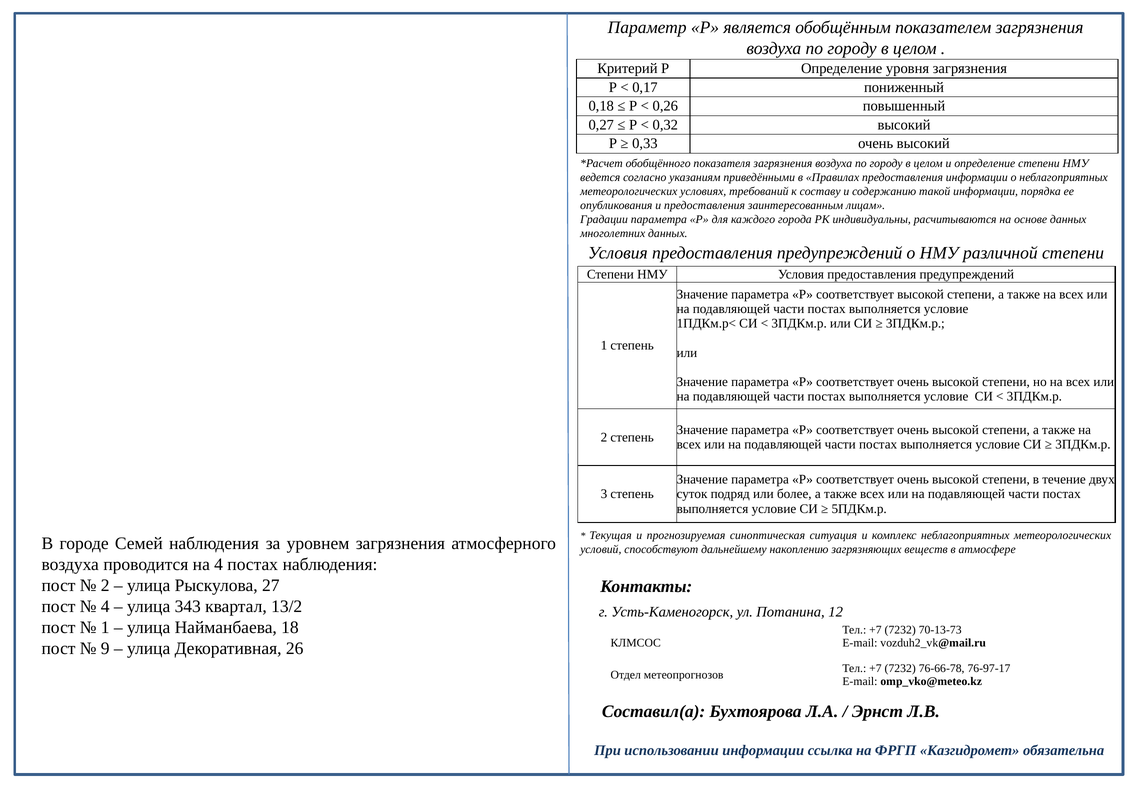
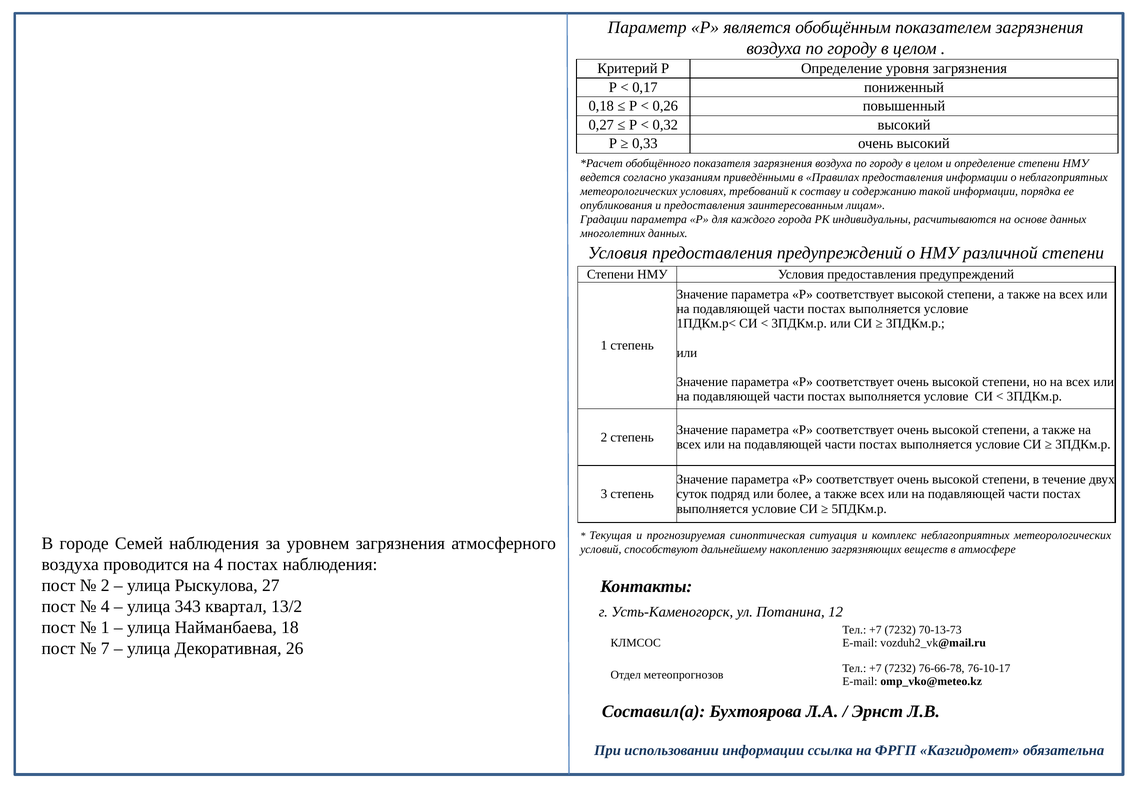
9: 9 -> 7
76-97-17: 76-97-17 -> 76-10-17
